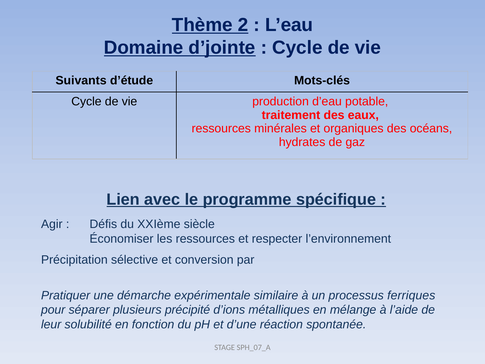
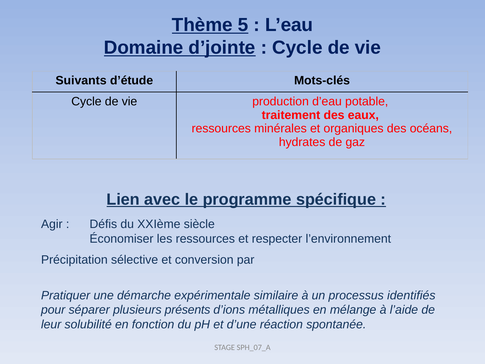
2: 2 -> 5
ferriques: ferriques -> identifiés
précipité: précipité -> présents
